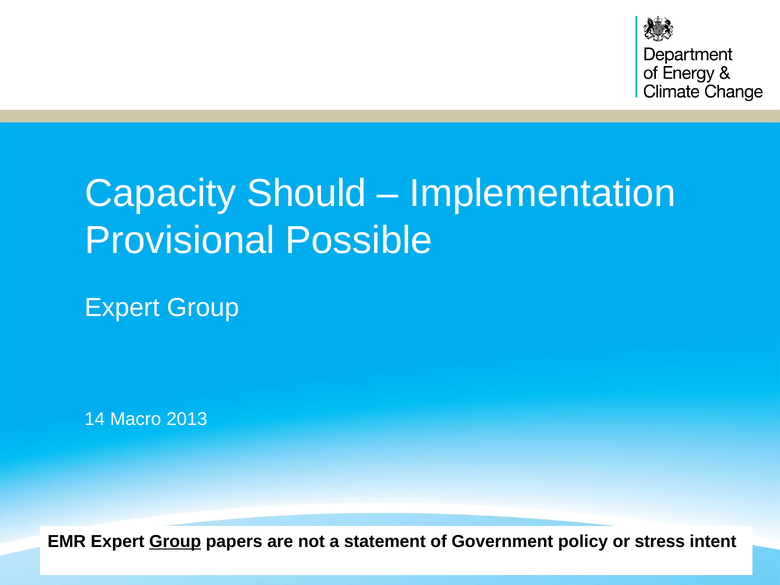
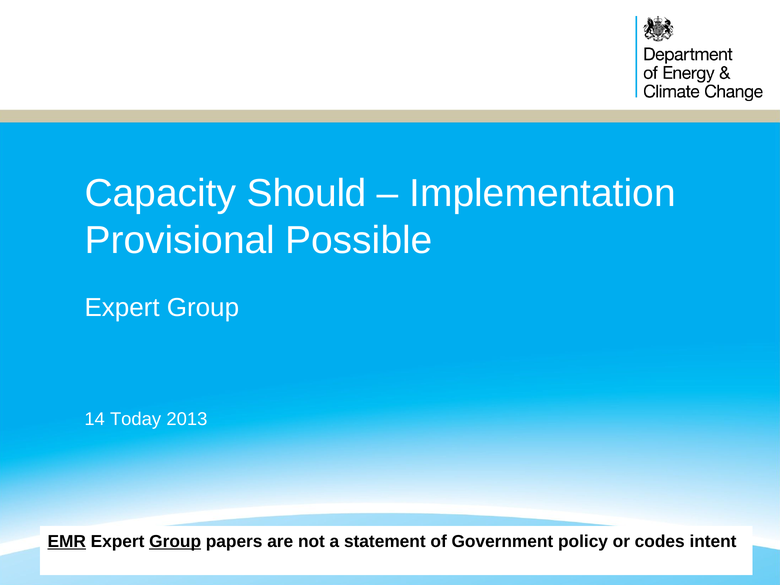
Macro: Macro -> Today
EMR underline: none -> present
stress: stress -> codes
